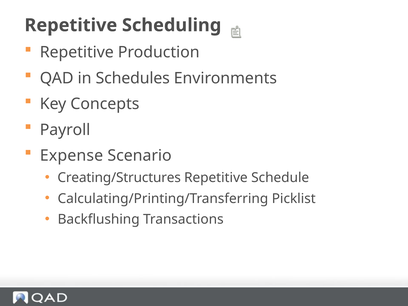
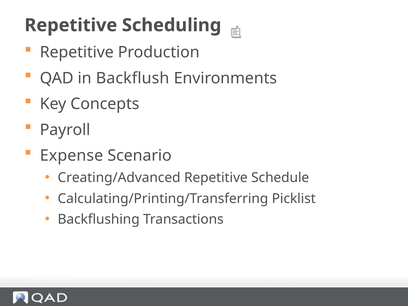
Schedules: Schedules -> Backflush
Creating/Structures: Creating/Structures -> Creating/Advanced
